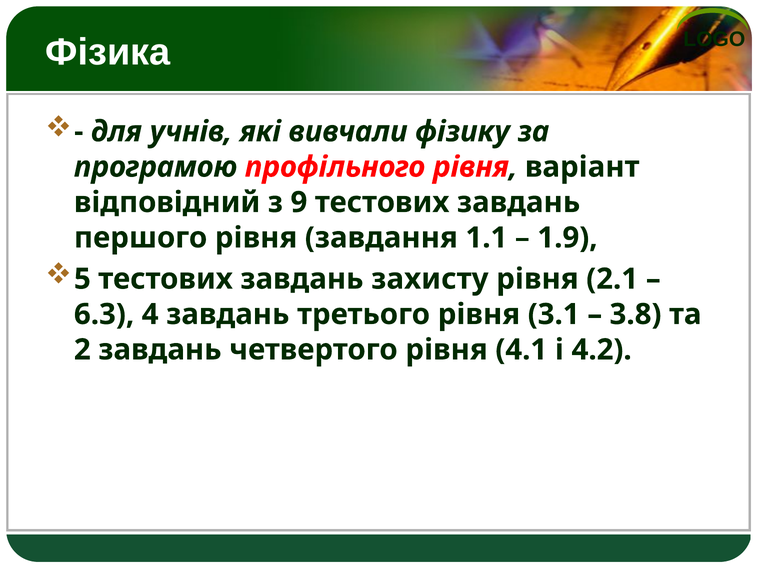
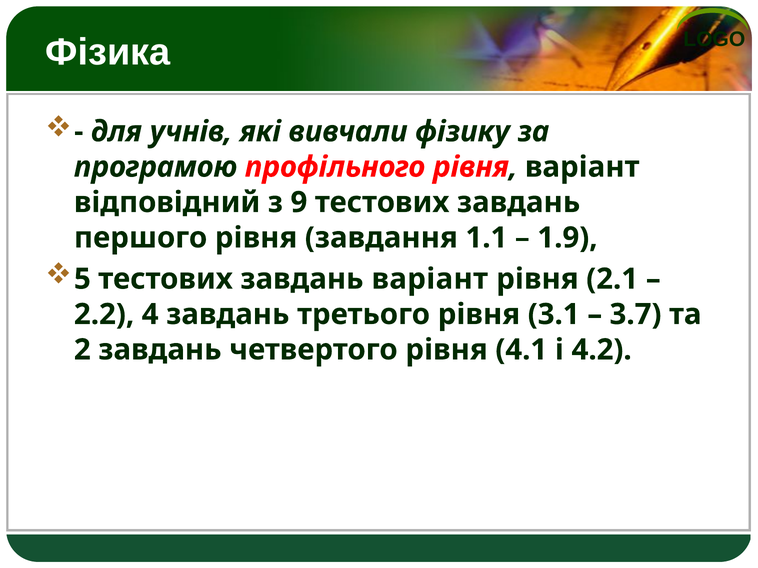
завдань захисту: захисту -> варіант
6.3: 6.3 -> 2.2
3.8: 3.8 -> 3.7
